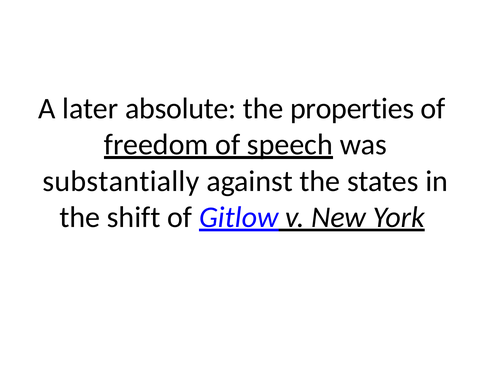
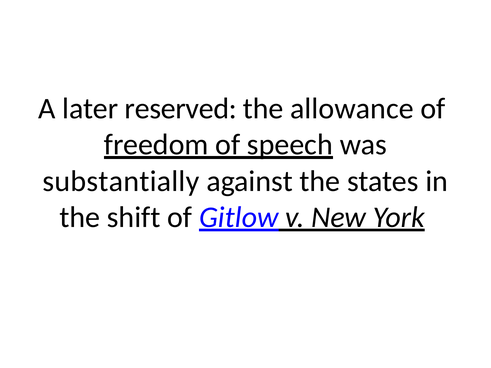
absolute: absolute -> reserved
properties: properties -> allowance
